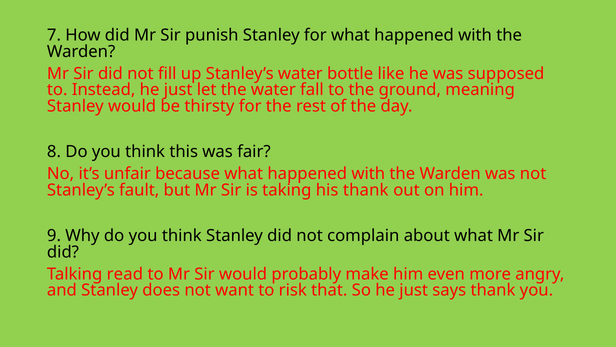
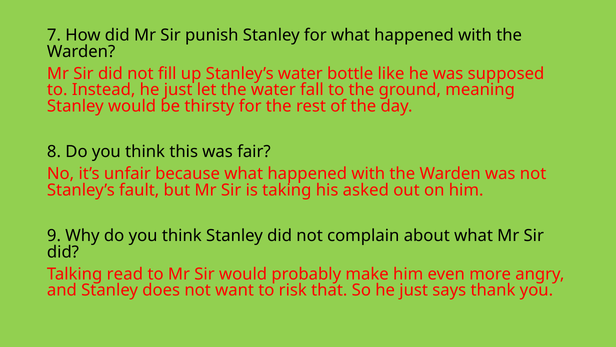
his thank: thank -> asked
